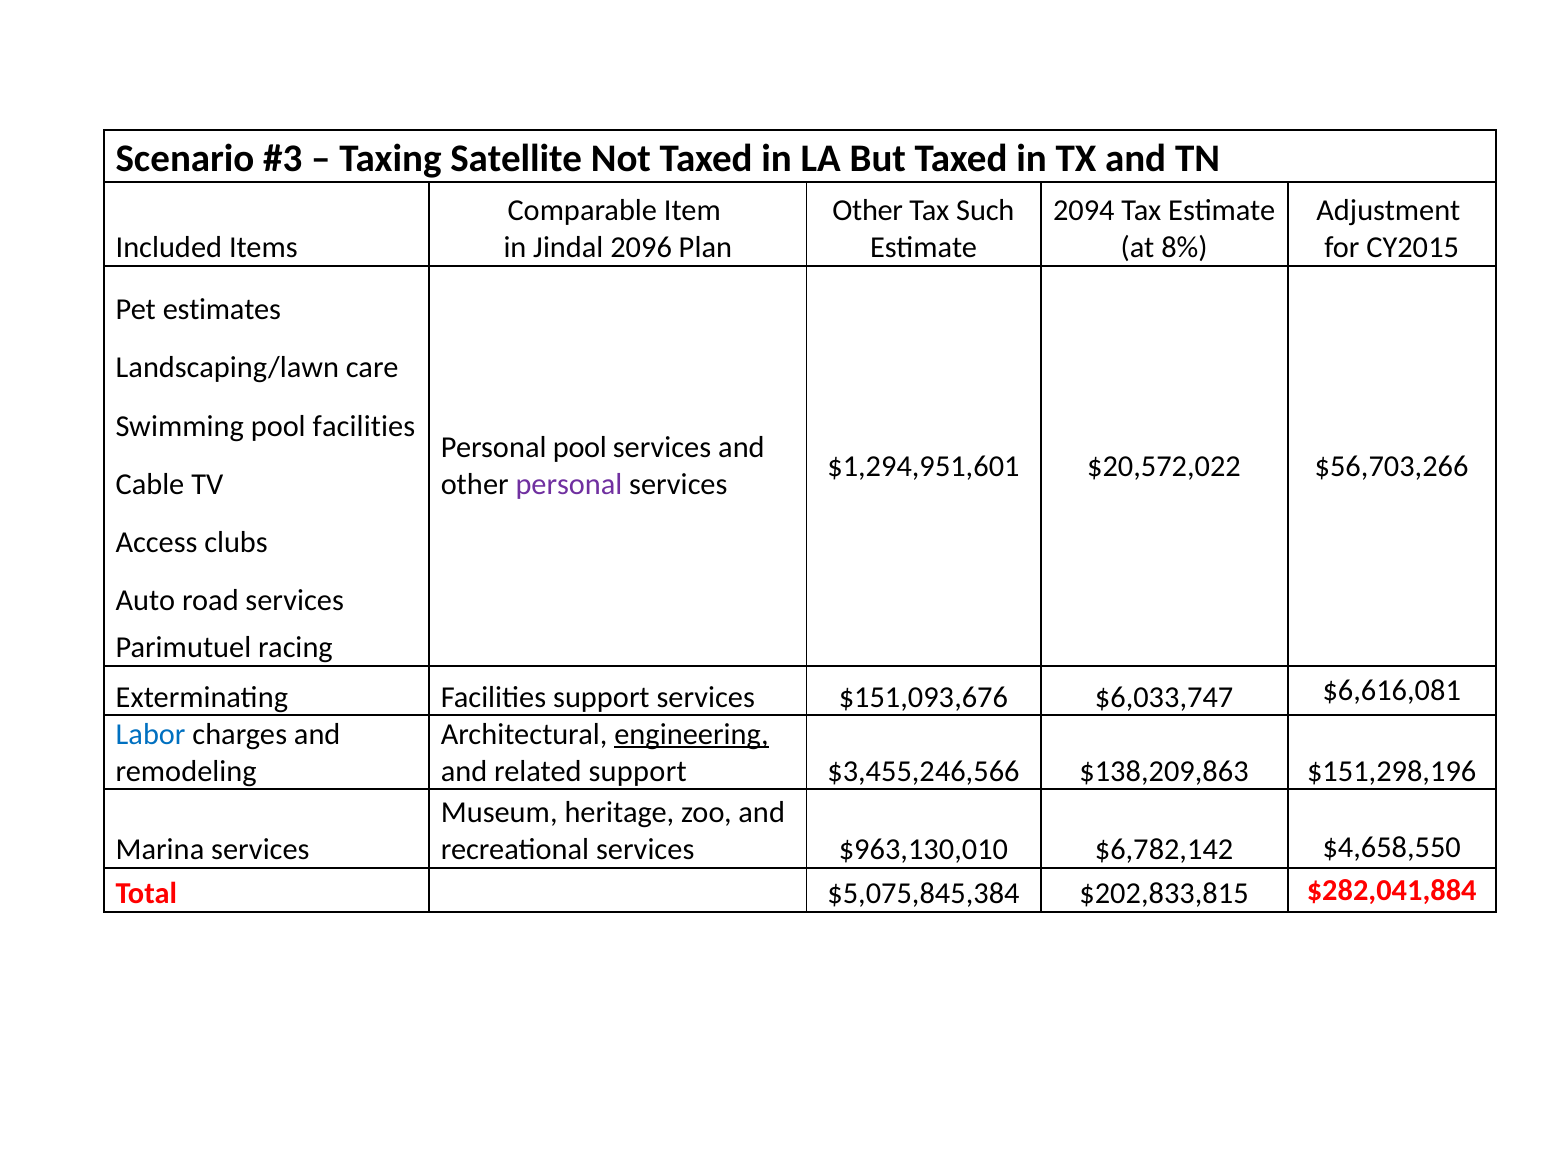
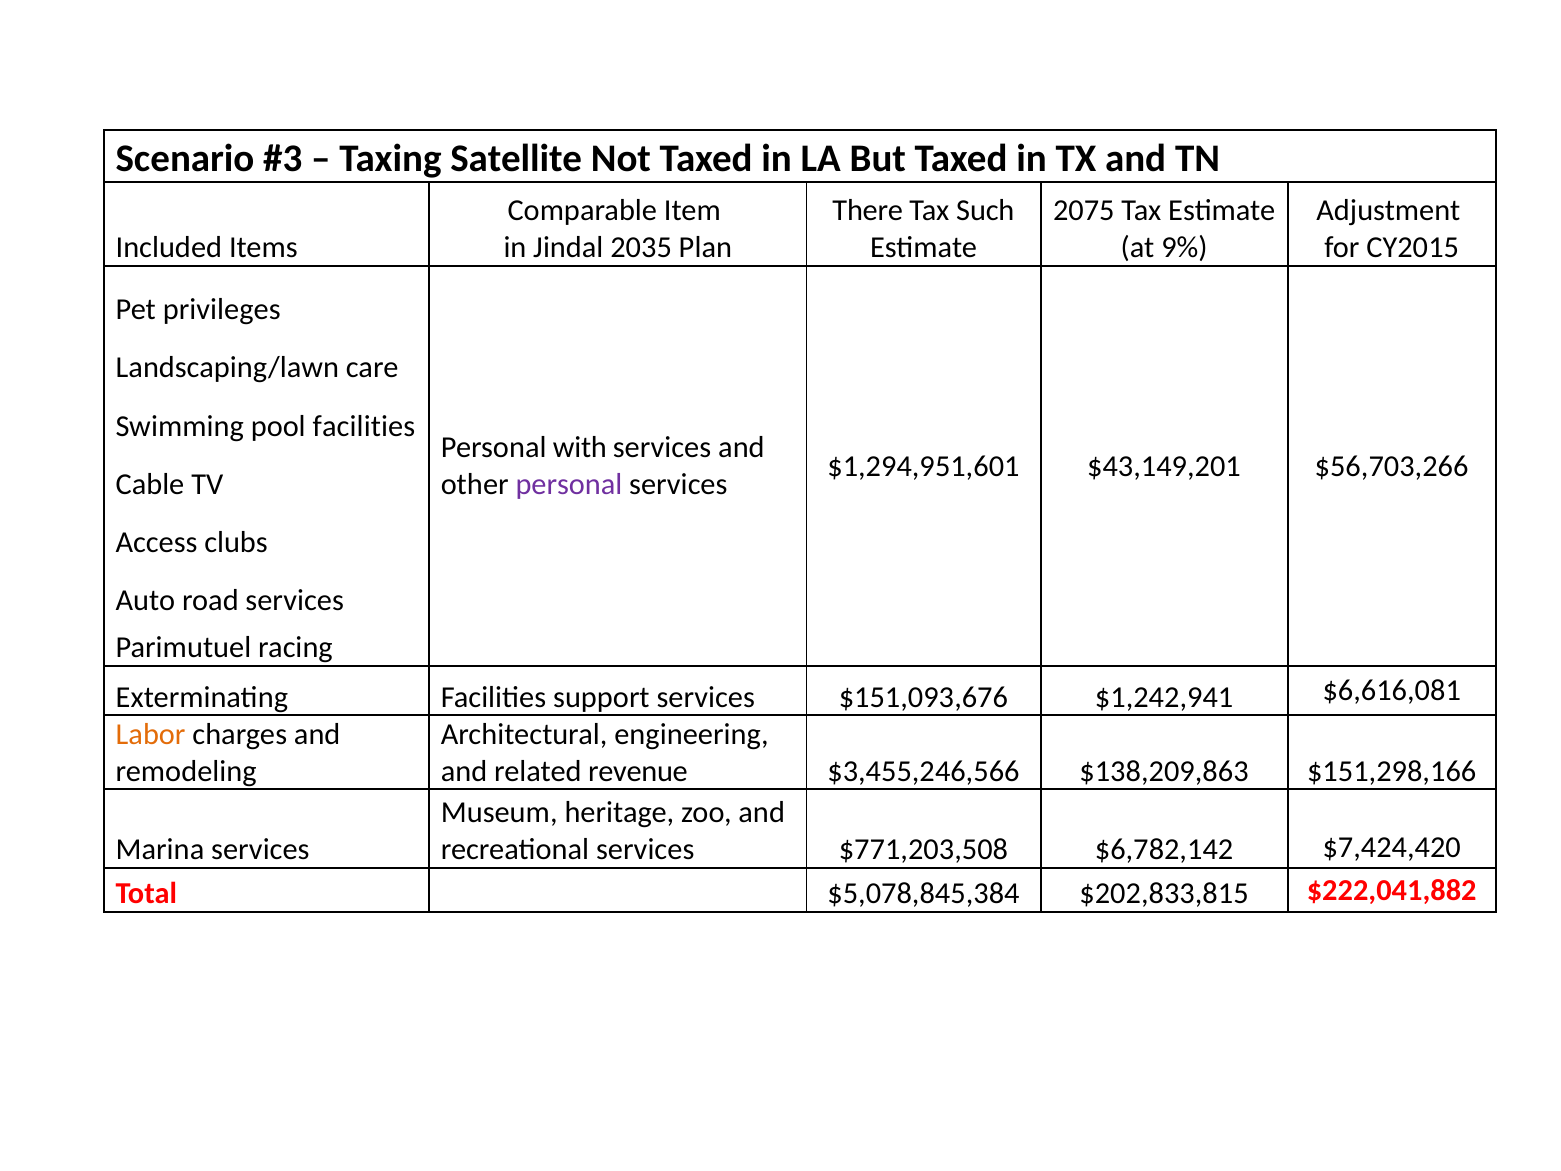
Other at (868, 211): Other -> There
2094: 2094 -> 2075
2096: 2096 -> 2035
8%: 8% -> 9%
estimates: estimates -> privileges
Personal pool: pool -> with
$20,572,022: $20,572,022 -> $43,149,201
$6,033,747: $6,033,747 -> $1,242,941
Labor colour: blue -> orange
engineering underline: present -> none
related support: support -> revenue
$151,298,196: $151,298,196 -> $151,298,166
$963,130,010: $963,130,010 -> $771,203,508
$4,658,550: $4,658,550 -> $7,424,420
$5,075,845,384: $5,075,845,384 -> $5,078,845,384
$282,041,884: $282,041,884 -> $222,041,882
